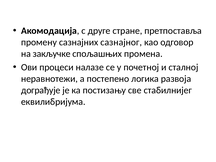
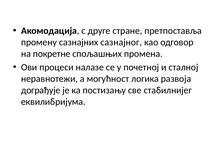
закључке: закључке -> покретне
постепено: постепено -> могућност
